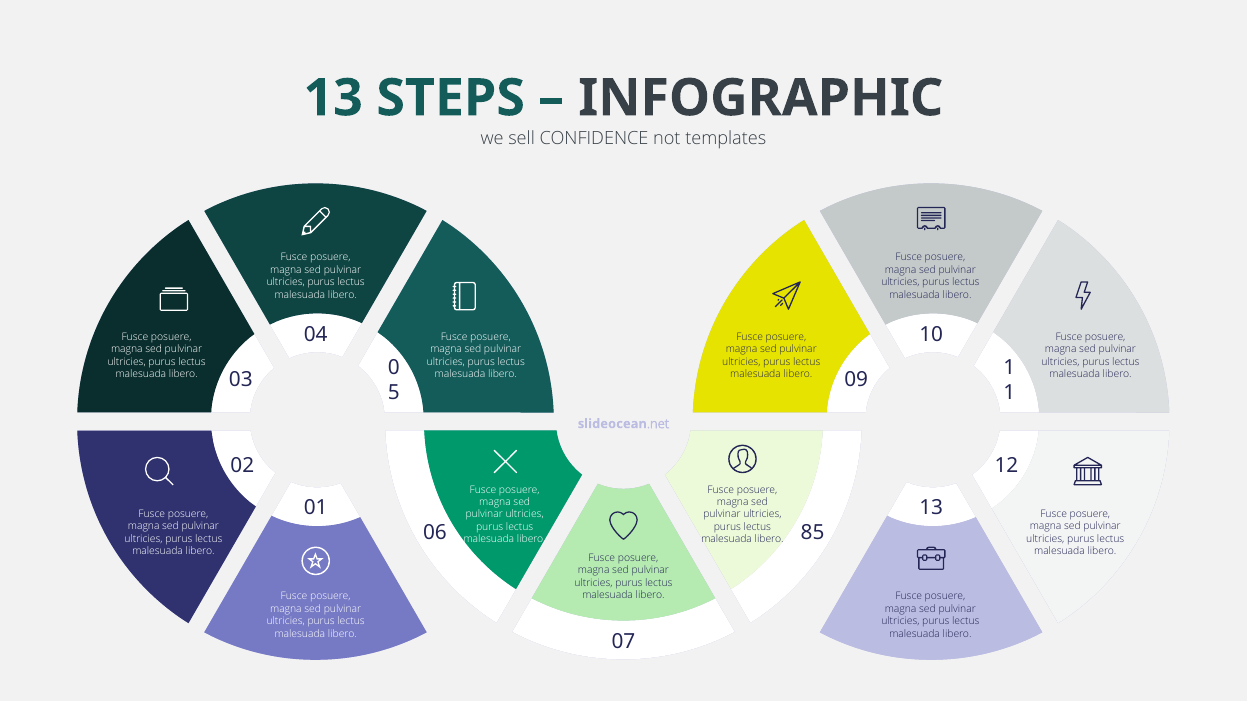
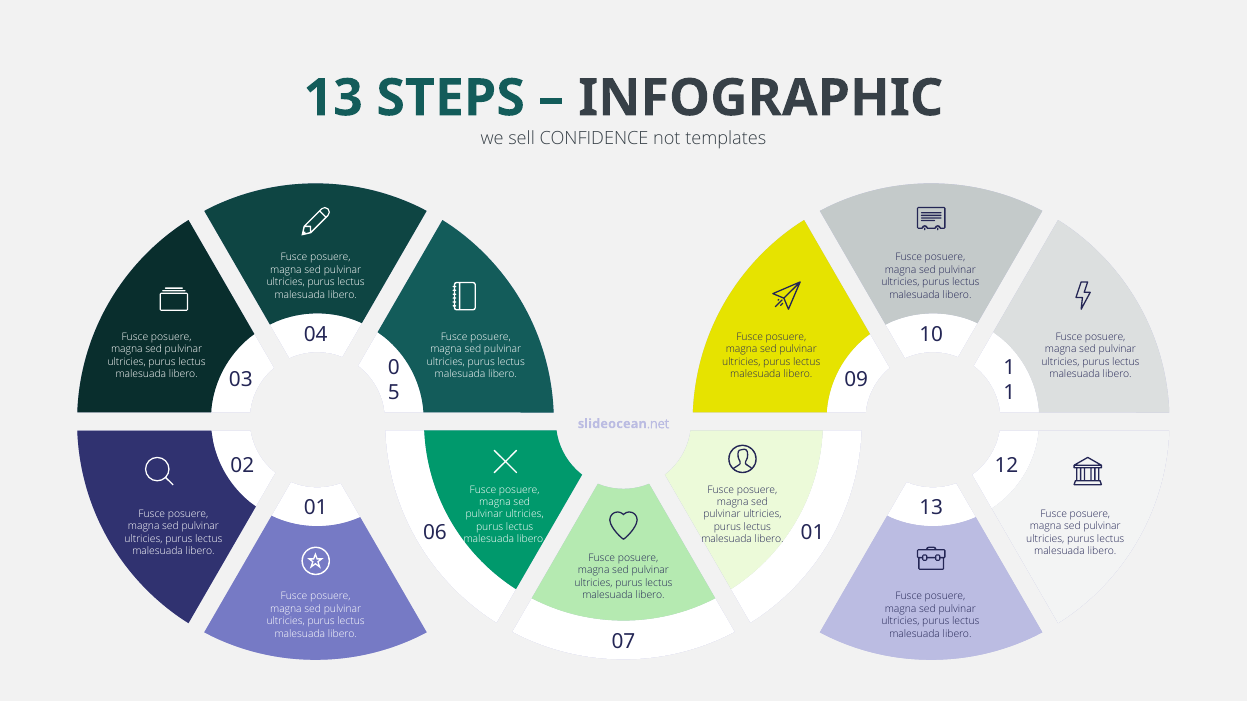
06 85: 85 -> 01
